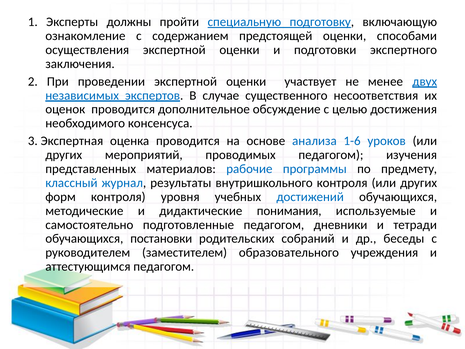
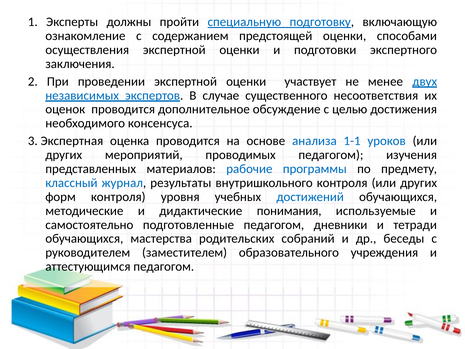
1-6: 1-6 -> 1-1
постановки: постановки -> мастерства
